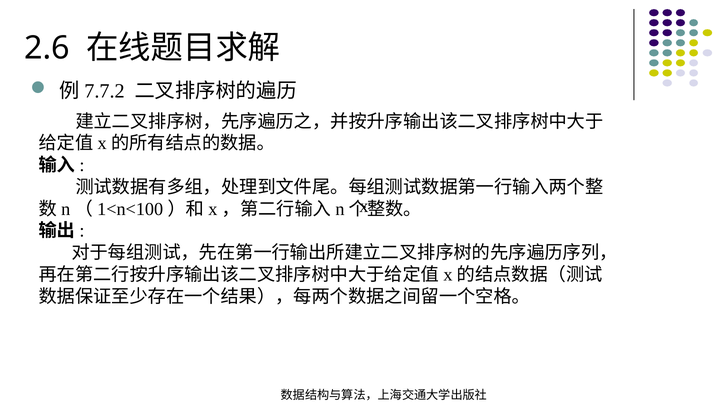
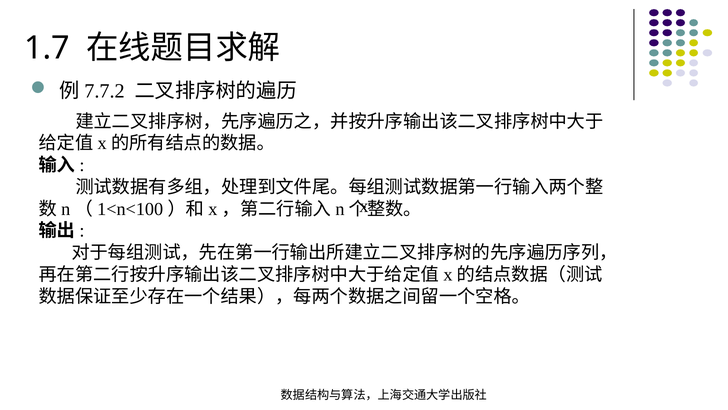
2.6: 2.6 -> 1.7
